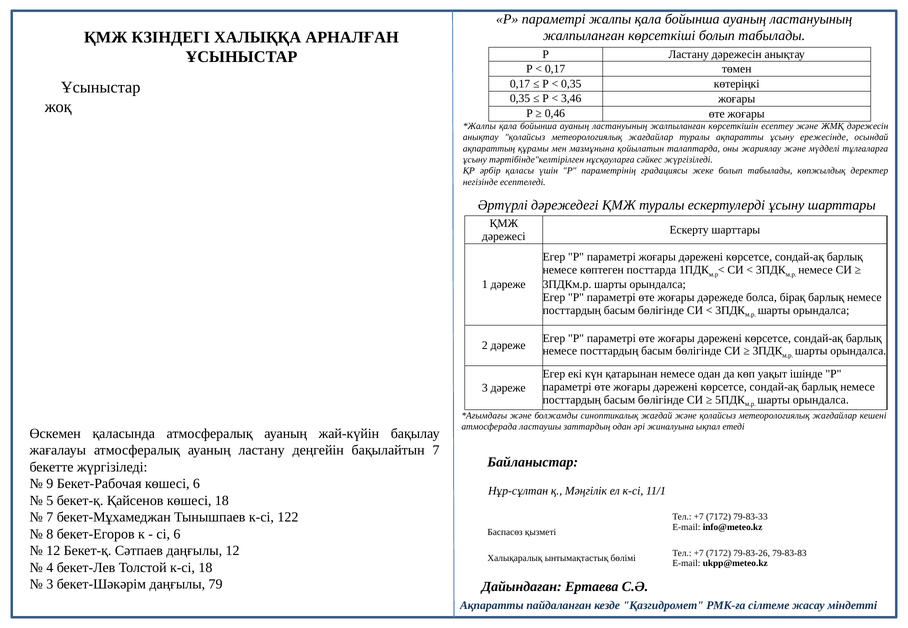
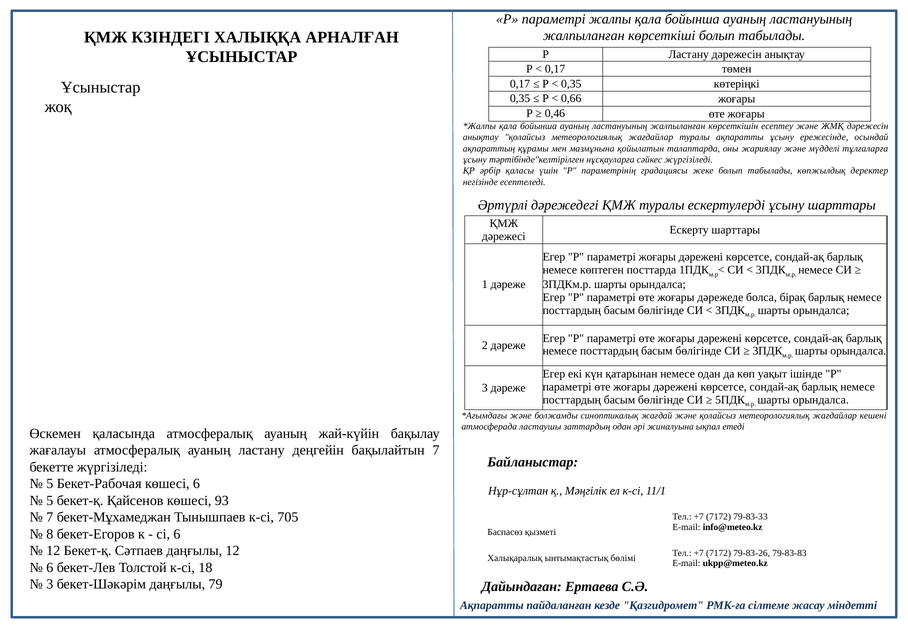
3,46: 3,46 -> 0,66
9 at (50, 484): 9 -> 5
көшесі 18: 18 -> 93
122: 122 -> 705
4 at (50, 568): 4 -> 6
